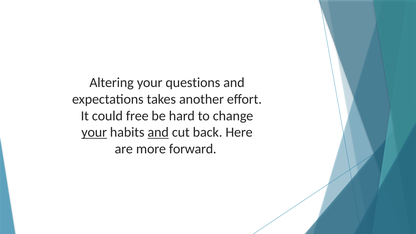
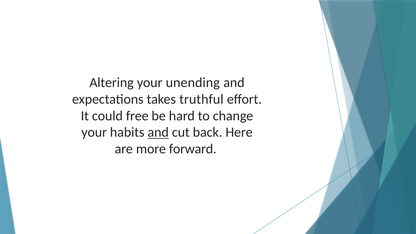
questions: questions -> unending
another: another -> truthful
your at (94, 132) underline: present -> none
